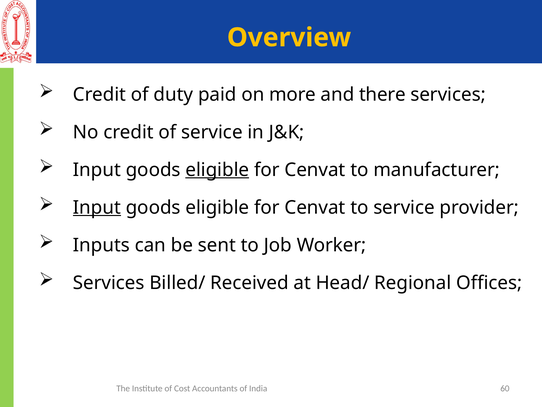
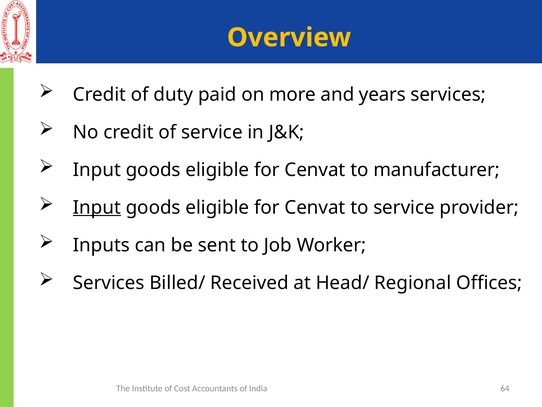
there: there -> years
eligible at (217, 170) underline: present -> none
60: 60 -> 64
